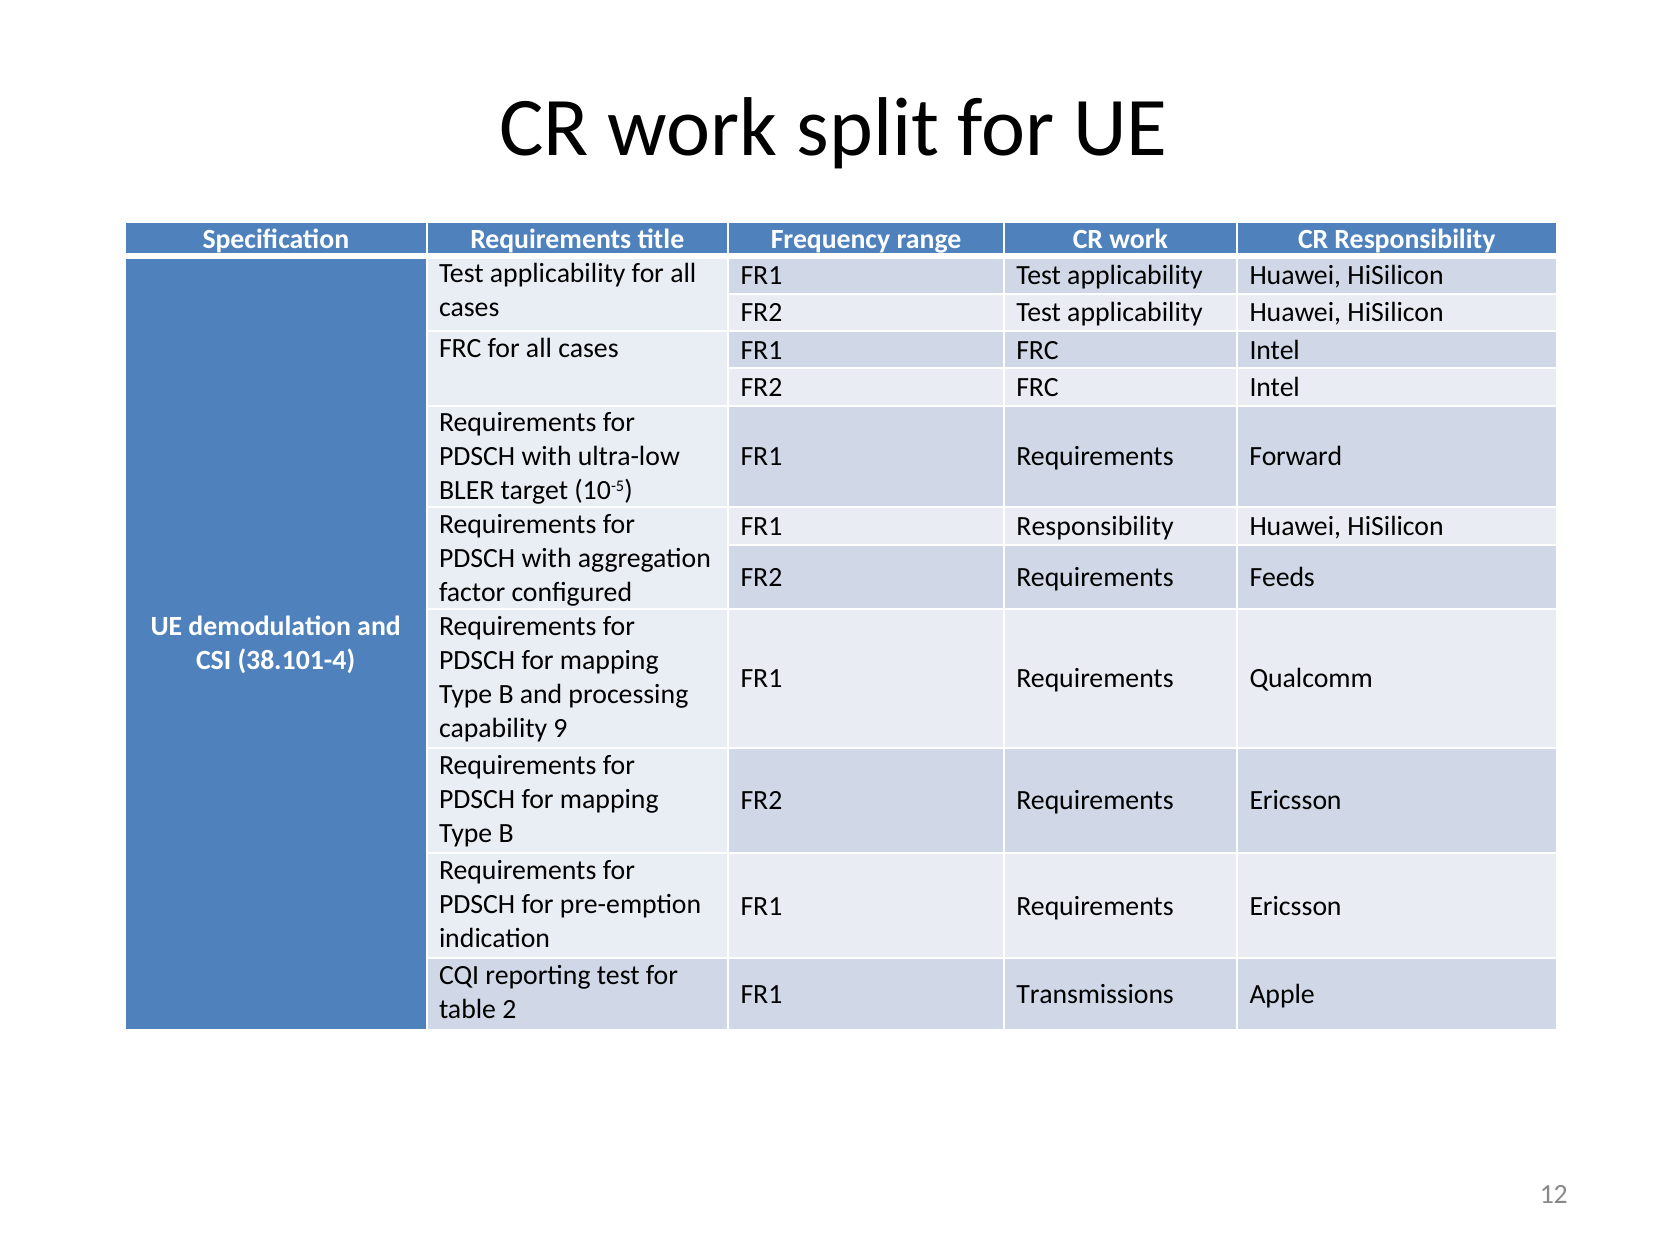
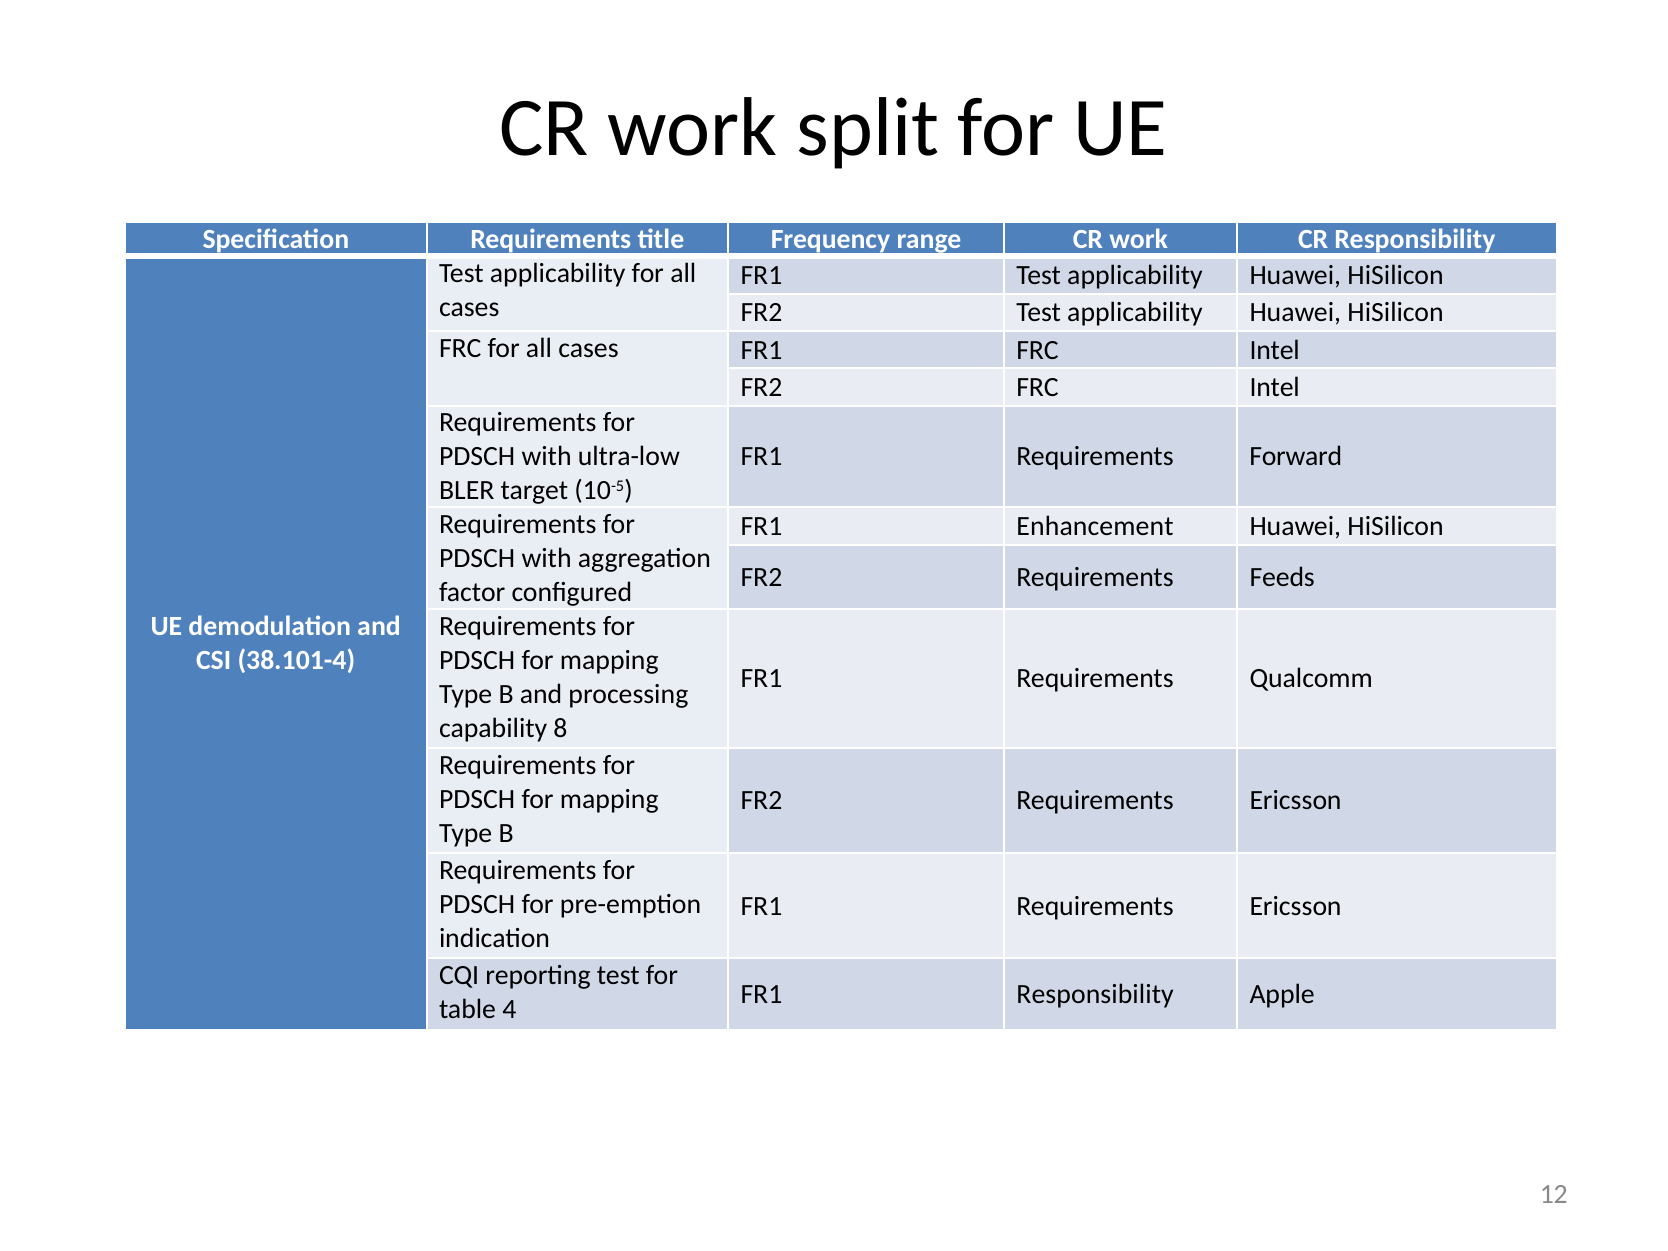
FR1 Responsibility: Responsibility -> Enhancement
9: 9 -> 8
FR1 Transmissions: Transmissions -> Responsibility
2: 2 -> 4
